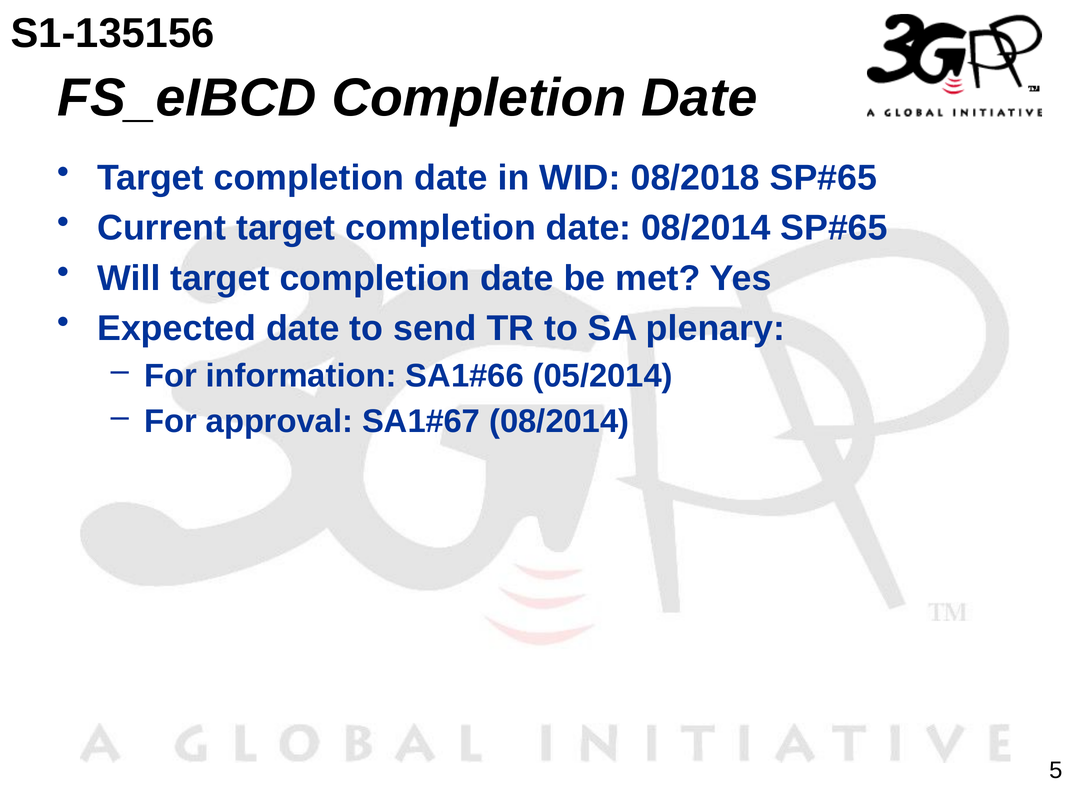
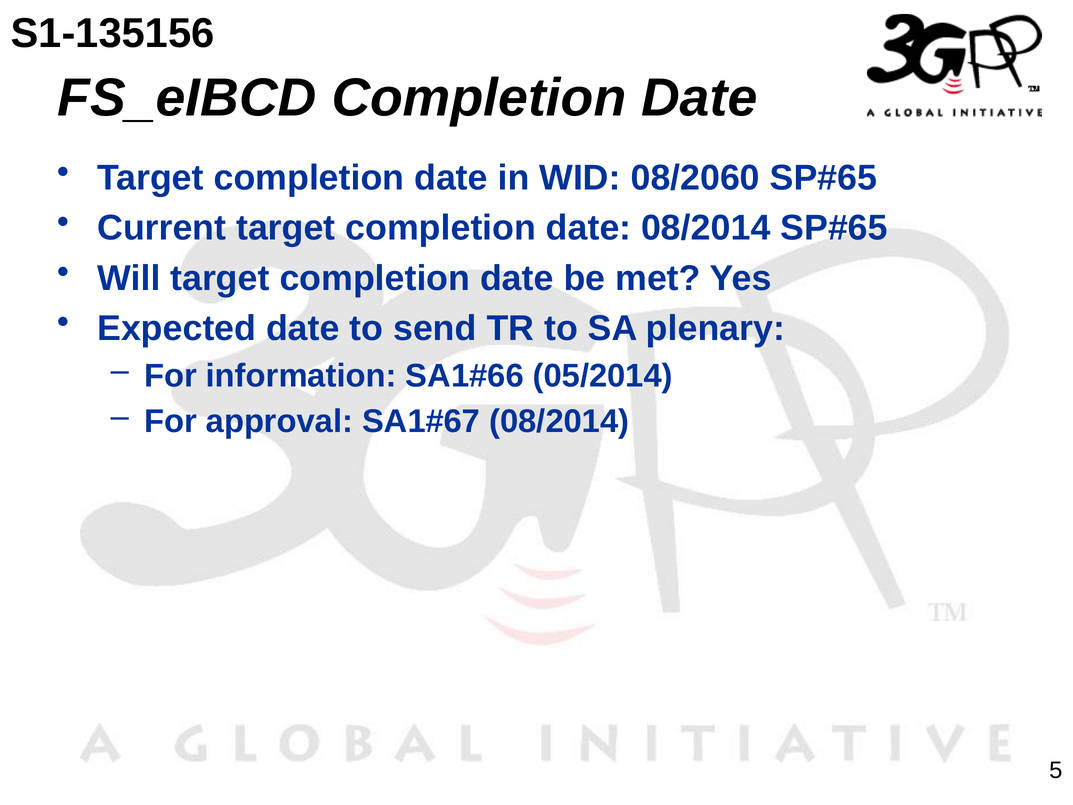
08/2018: 08/2018 -> 08/2060
